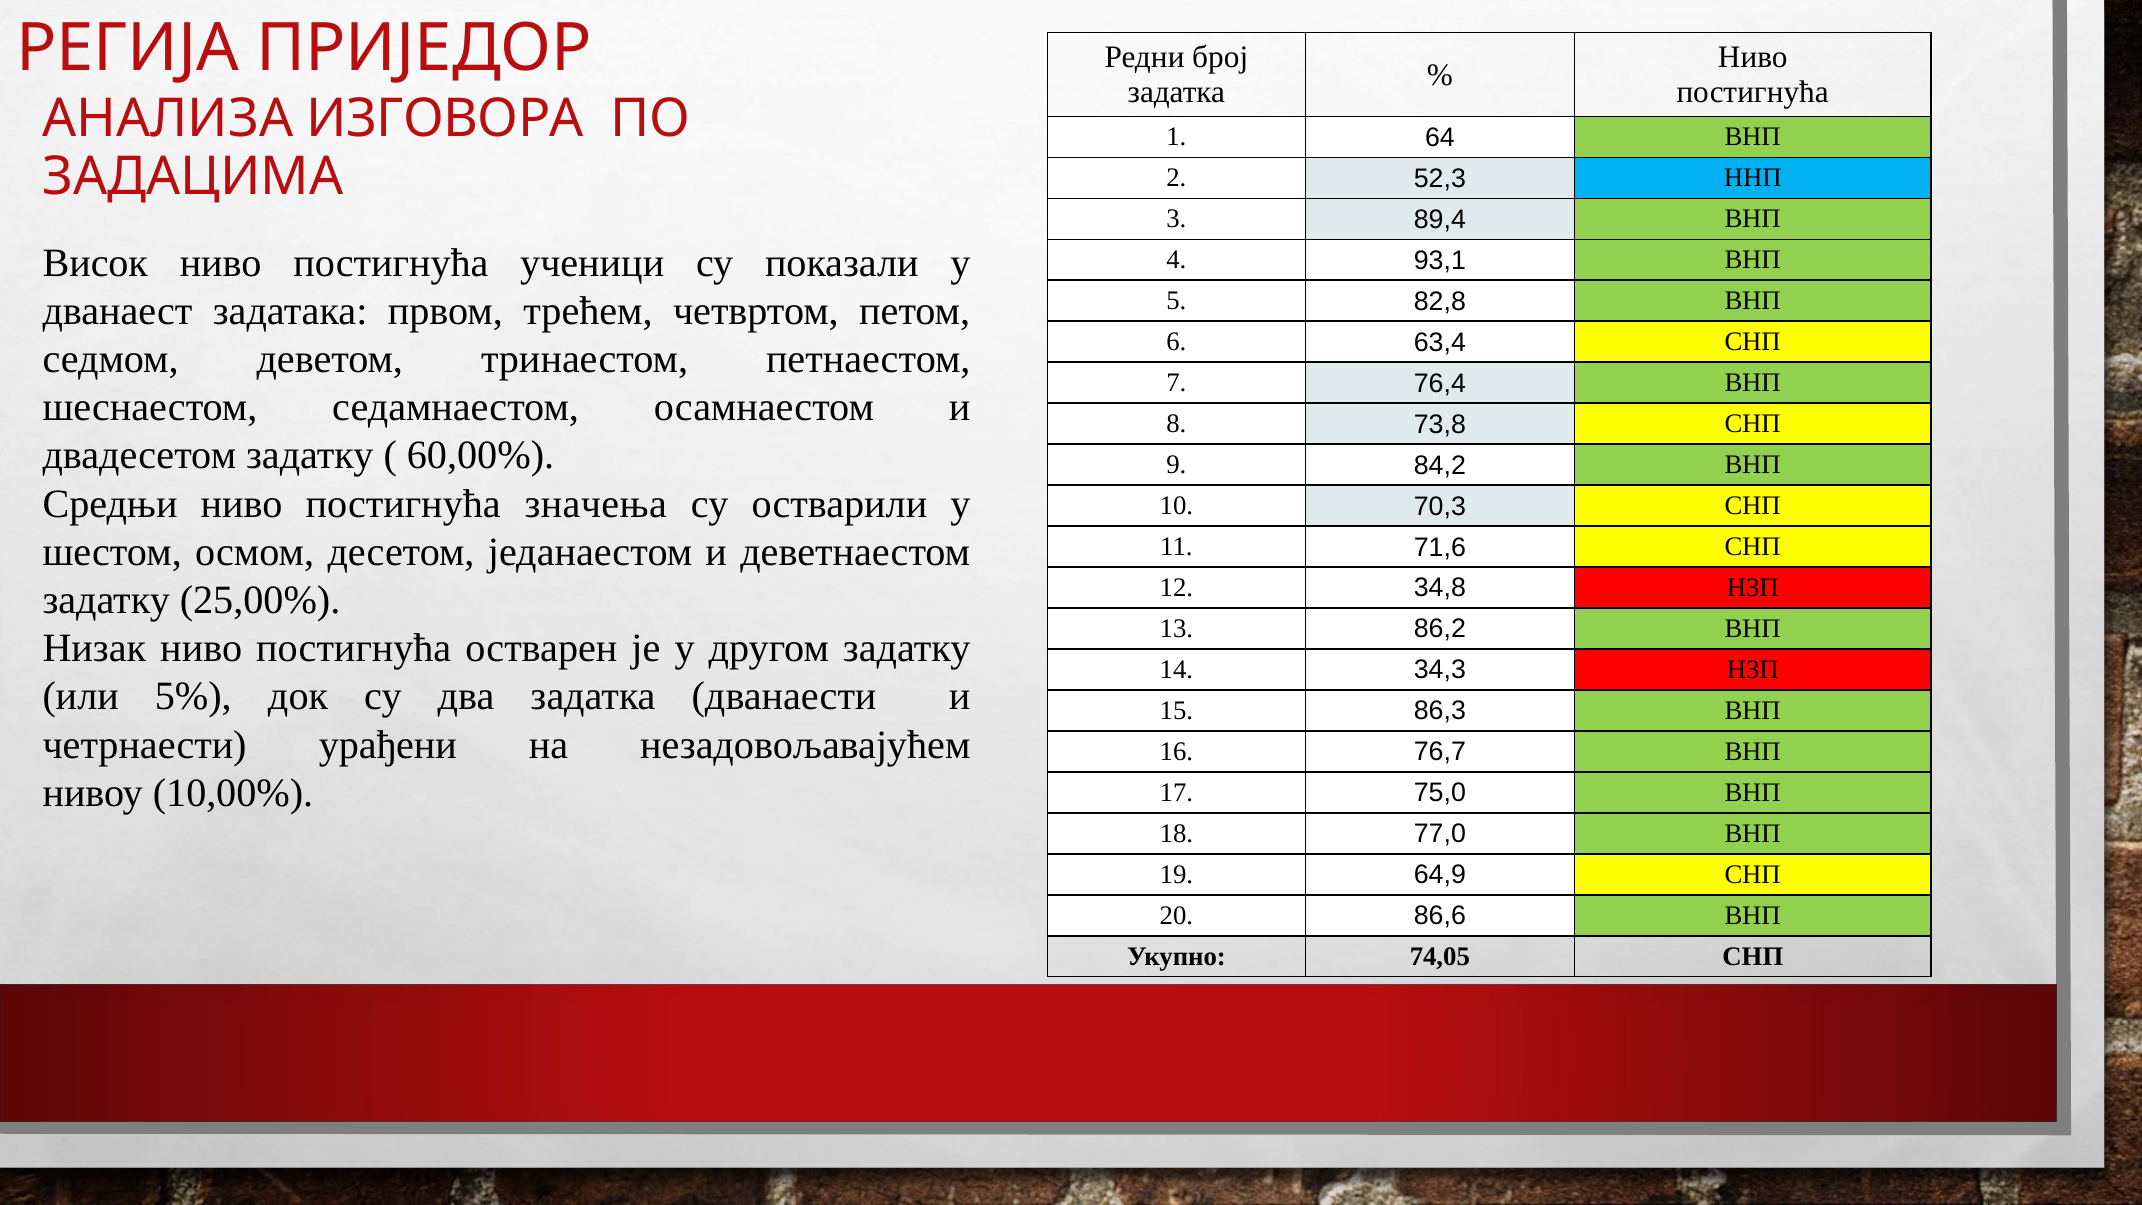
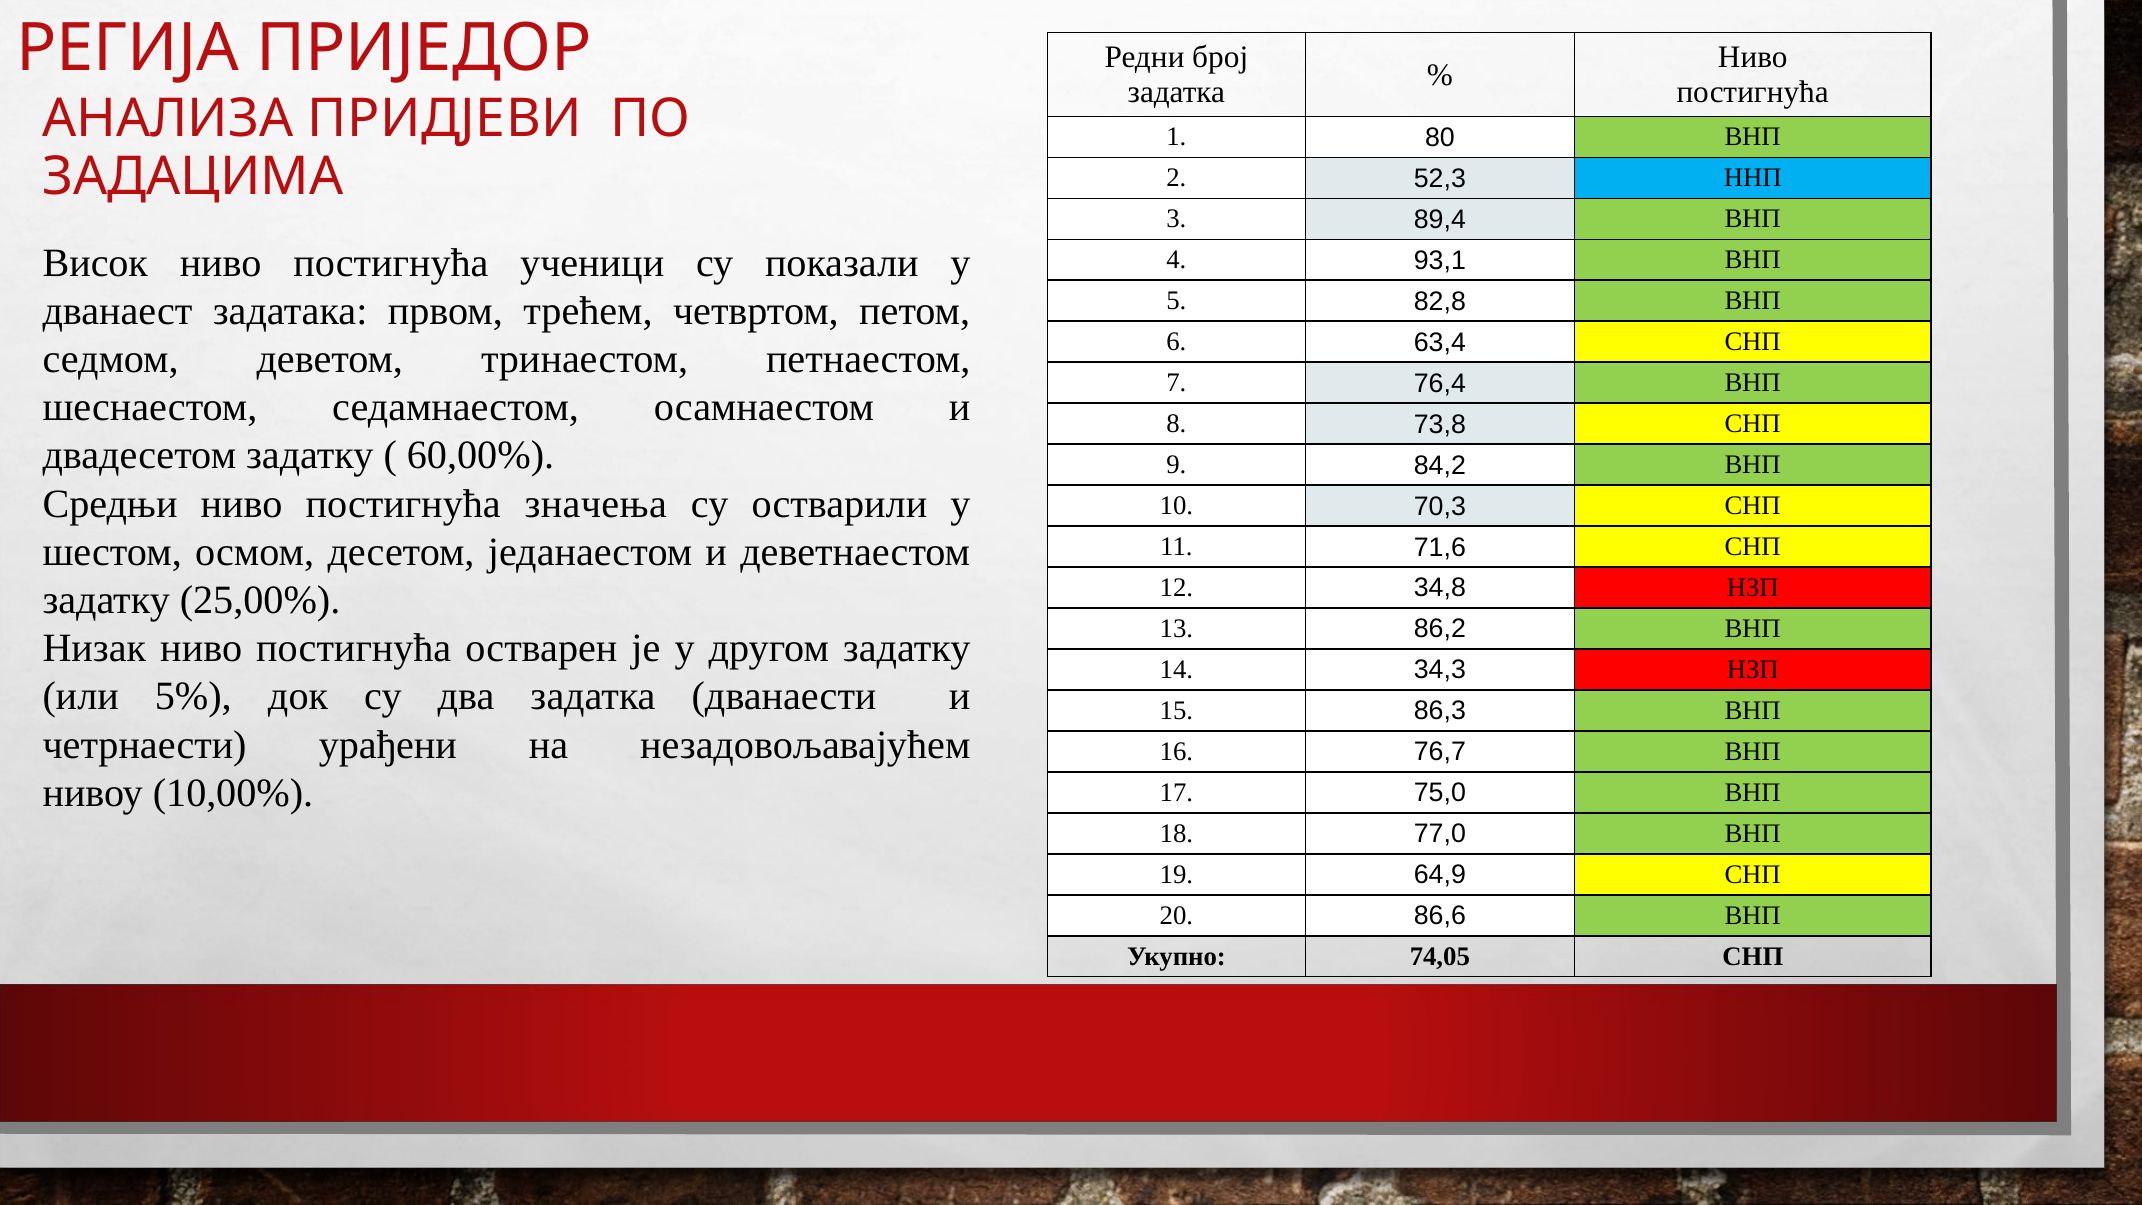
ИЗГОВОРА: ИЗГОВОРА -> ПРИДЈЕВИ
64: 64 -> 80
